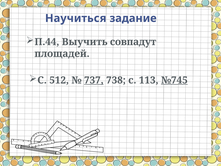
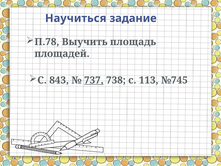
П.44: П.44 -> П.78
совпадут: совпадут -> площадь
512: 512 -> 843
№745 underline: present -> none
